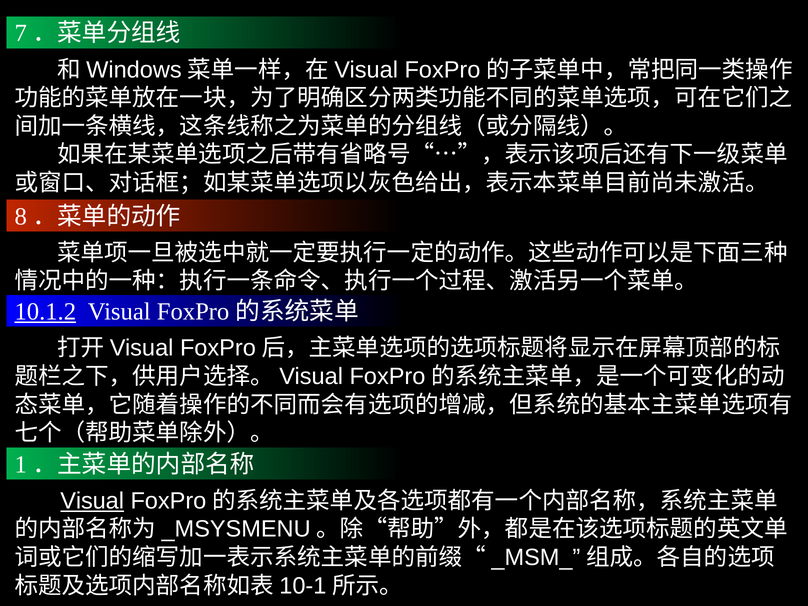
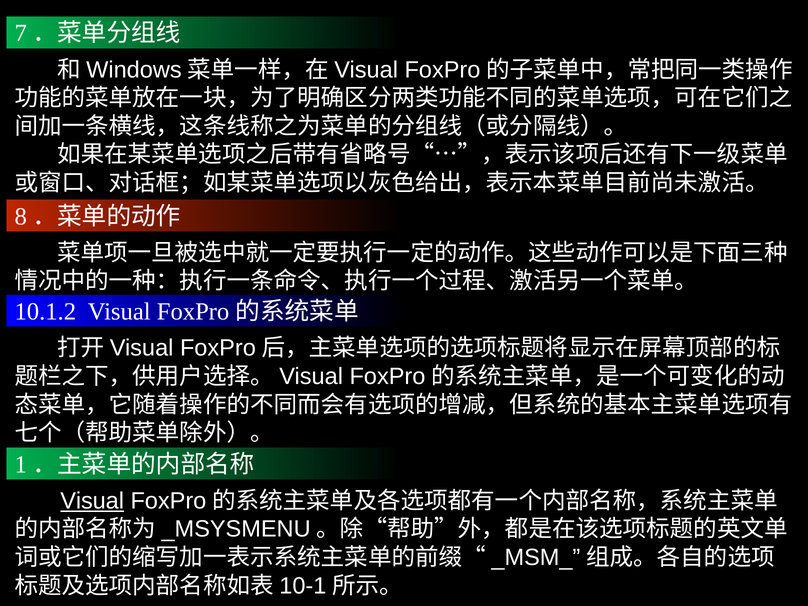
10.1.2 underline: present -> none
